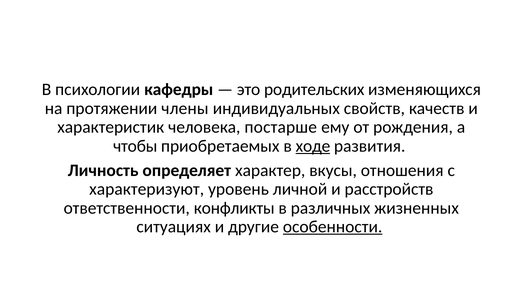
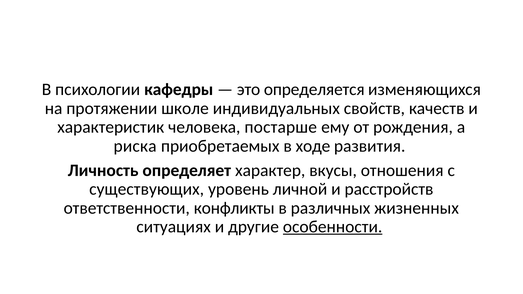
родительских: родительских -> определяется
члены: члены -> школе
чтобы: чтобы -> риска
ходе underline: present -> none
характеризуют: характеризуют -> существующих
